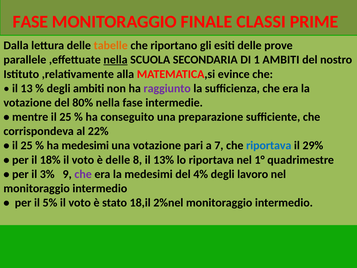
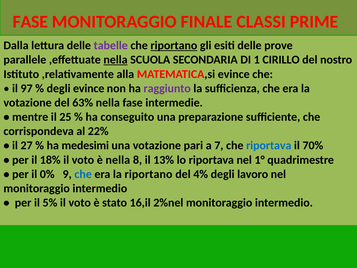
tabelle colour: orange -> purple
riportano at (174, 45) underline: none -> present
1 AMBITI: AMBITI -> CIRILLO
13: 13 -> 97
degli ambiti: ambiti -> evince
80%: 80% -> 63%
25 at (27, 145): 25 -> 27
29%: 29% -> 70%
è delle: delle -> nella
3%: 3% -> 0%
che at (83, 174) colour: purple -> blue
la medesimi: medesimi -> riportano
18,il: 18,il -> 16,il
